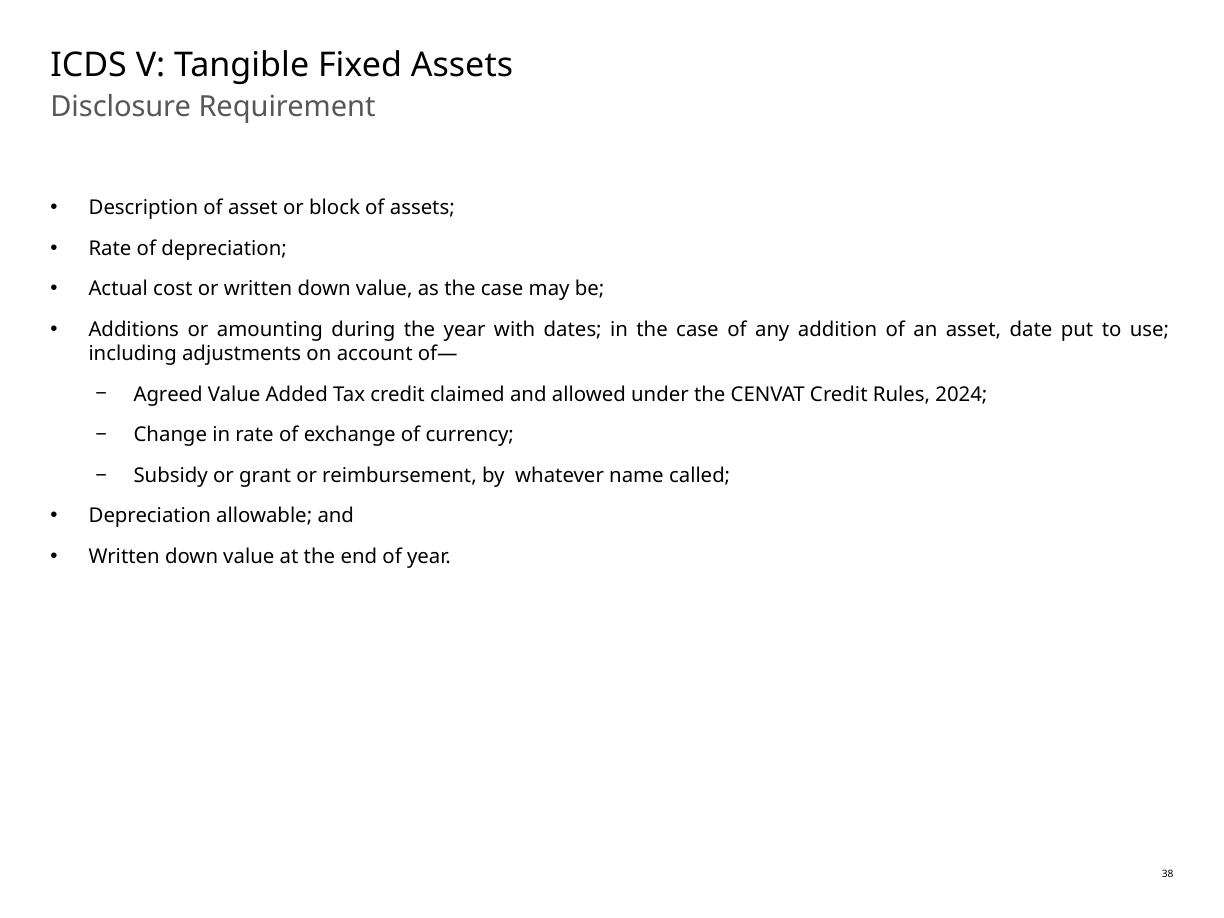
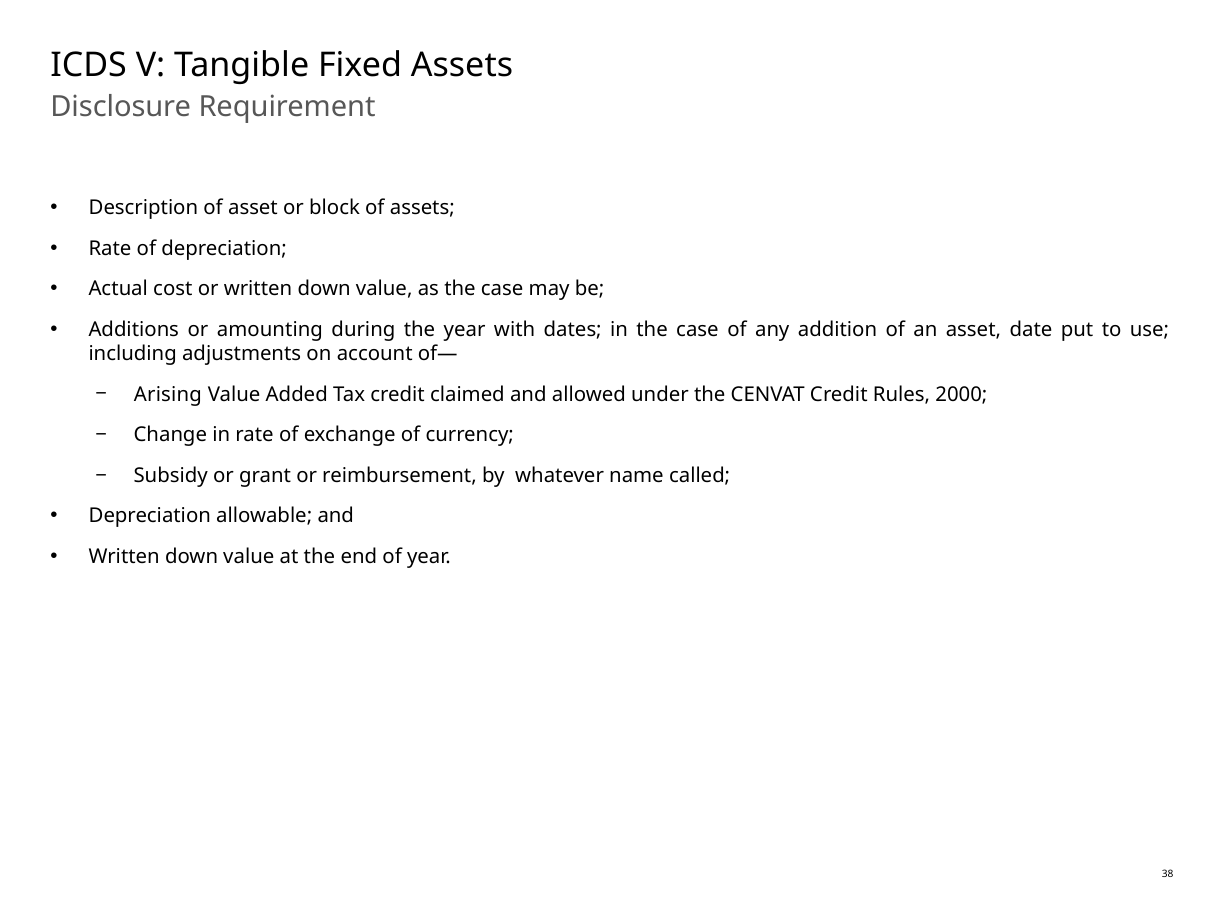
Agreed: Agreed -> Arising
2024: 2024 -> 2000
